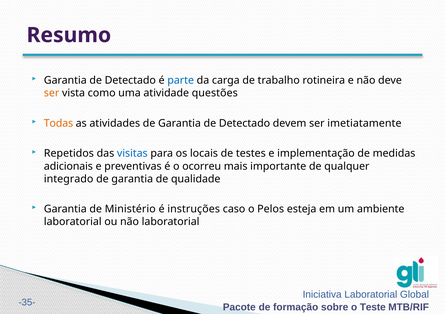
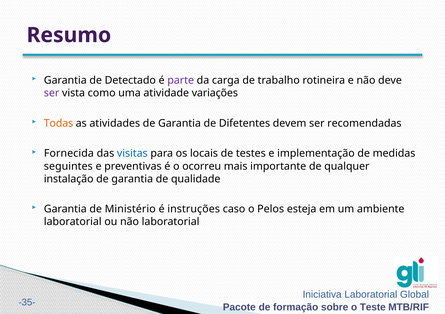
parte colour: blue -> purple
ser at (52, 93) colour: orange -> purple
questões: questões -> variações
de Garantia de Detectado: Detectado -> Difetentes
imetiatamente: imetiatamente -> recomendadas
Repetidos: Repetidos -> Fornecida
adicionais: adicionais -> seguintes
integrado: integrado -> instalação
